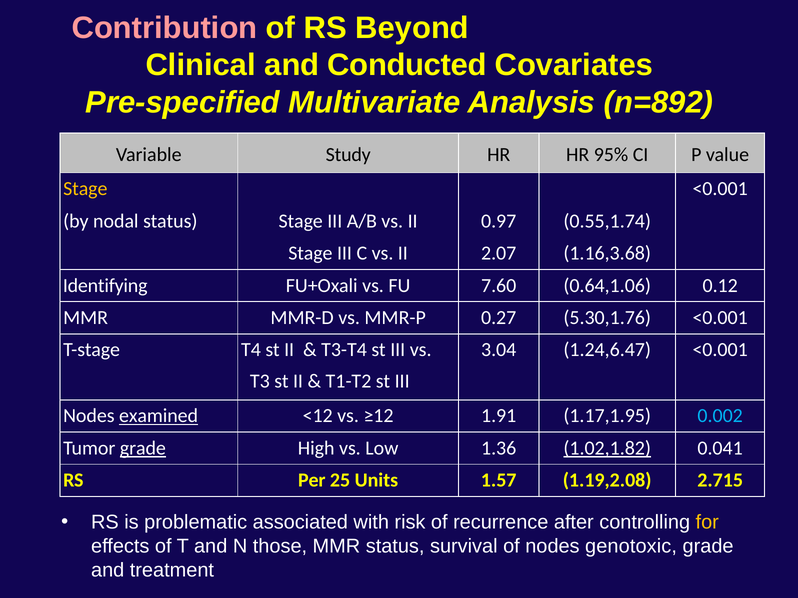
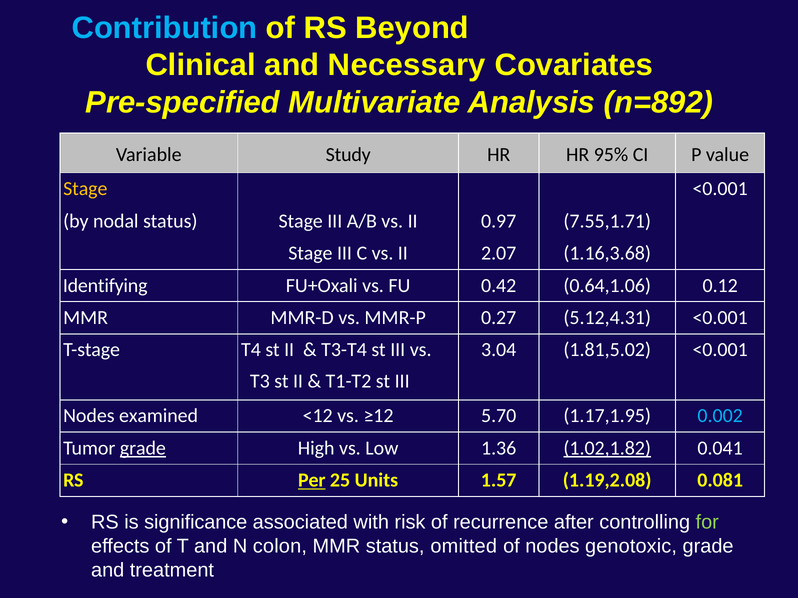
Contribution colour: pink -> light blue
Conducted: Conducted -> Necessary
0.55,1.74: 0.55,1.74 -> 7.55,1.71
7.60: 7.60 -> 0.42
5.30,1.76: 5.30,1.76 -> 5.12,4.31
1.24,6.47: 1.24,6.47 -> 1.81,5.02
examined underline: present -> none
1.91: 1.91 -> 5.70
Per underline: none -> present
2.715: 2.715 -> 0.081
problematic: problematic -> significance
for colour: yellow -> light green
those: those -> colon
survival: survival -> omitted
